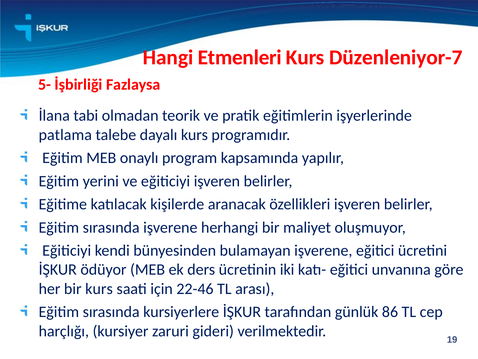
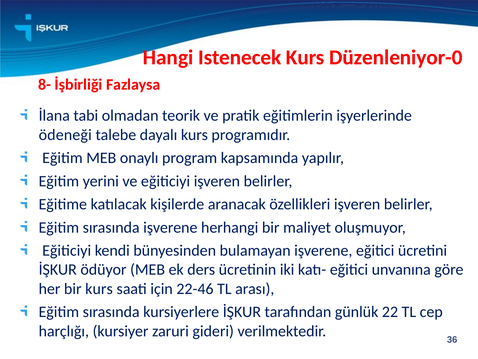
Etmenleri: Etmenleri -> Istenecek
Düzenleniyor-7: Düzenleniyor-7 -> Düzenleniyor-0
5-: 5- -> 8-
patlama: patlama -> ödeneği
86: 86 -> 22
19: 19 -> 36
